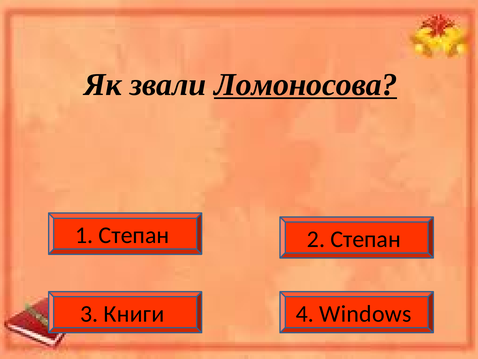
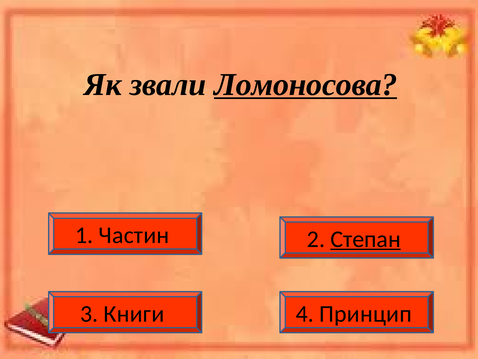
1 Степан: Степан -> Частин
Степан at (366, 239) underline: none -> present
Windows: Windows -> Принцип
